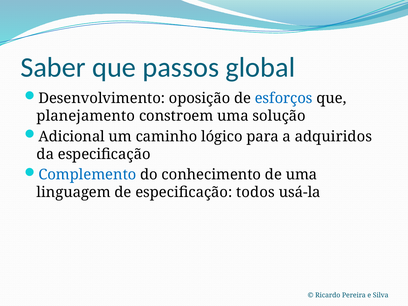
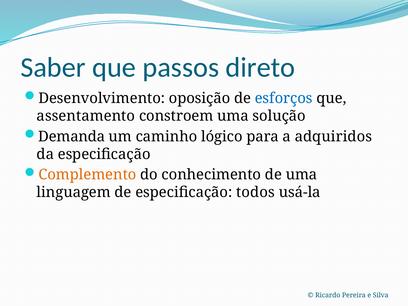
global: global -> direto
planejamento: planejamento -> assentamento
Adicional: Adicional -> Demanda
Complemento colour: blue -> orange
